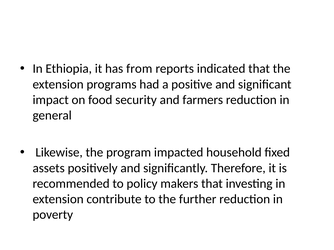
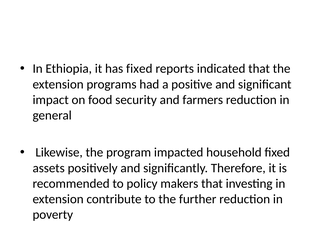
has from: from -> fixed
